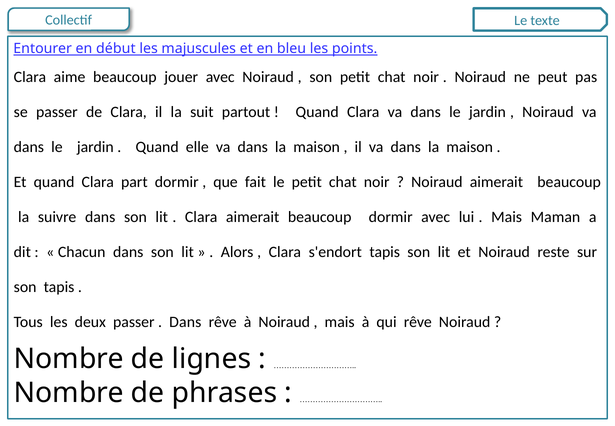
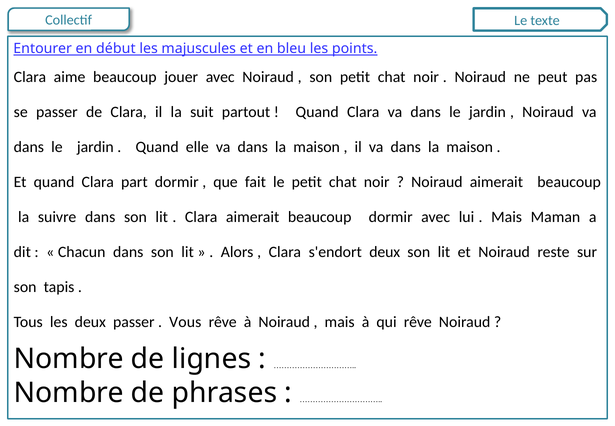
s'endort tapis: tapis -> deux
Dans at (185, 322): Dans -> Vous
